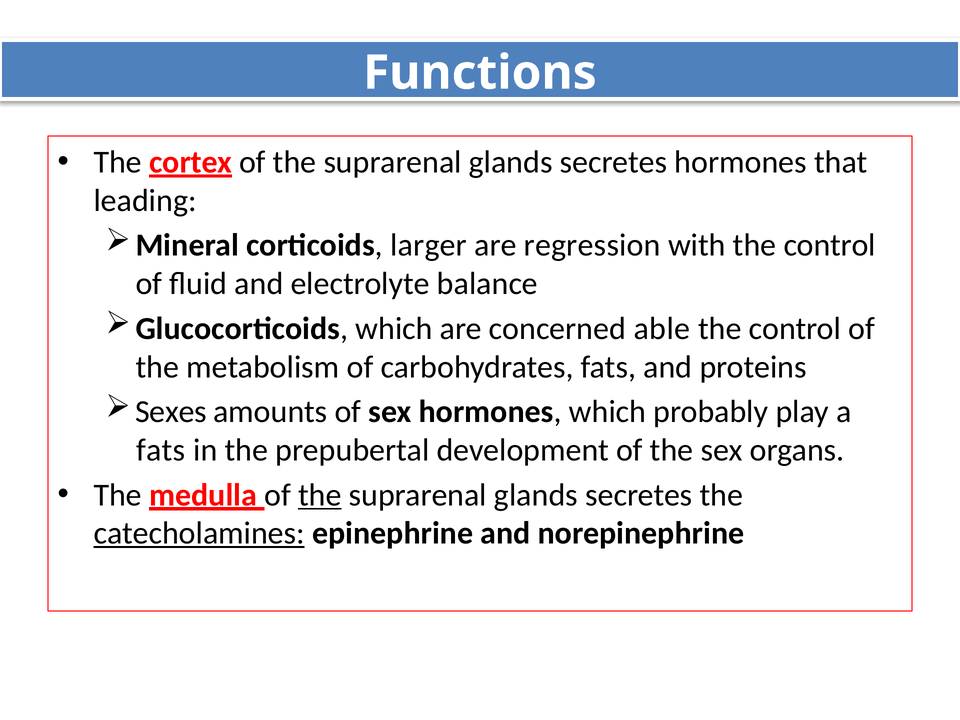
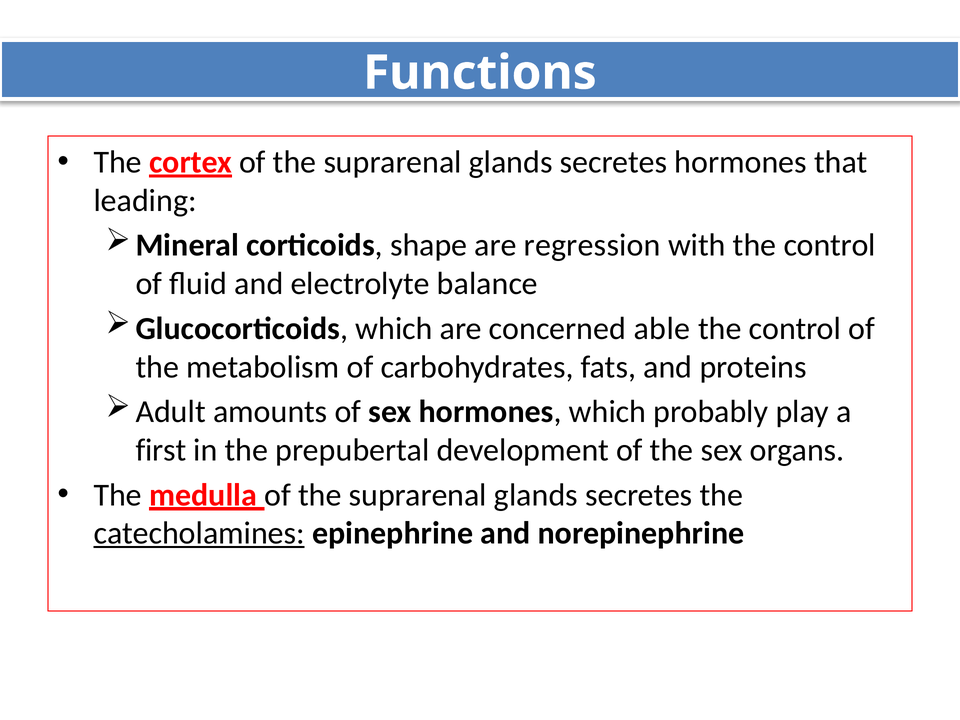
larger: larger -> shape
Sexes: Sexes -> Adult
fats at (161, 450): fats -> first
the at (320, 495) underline: present -> none
